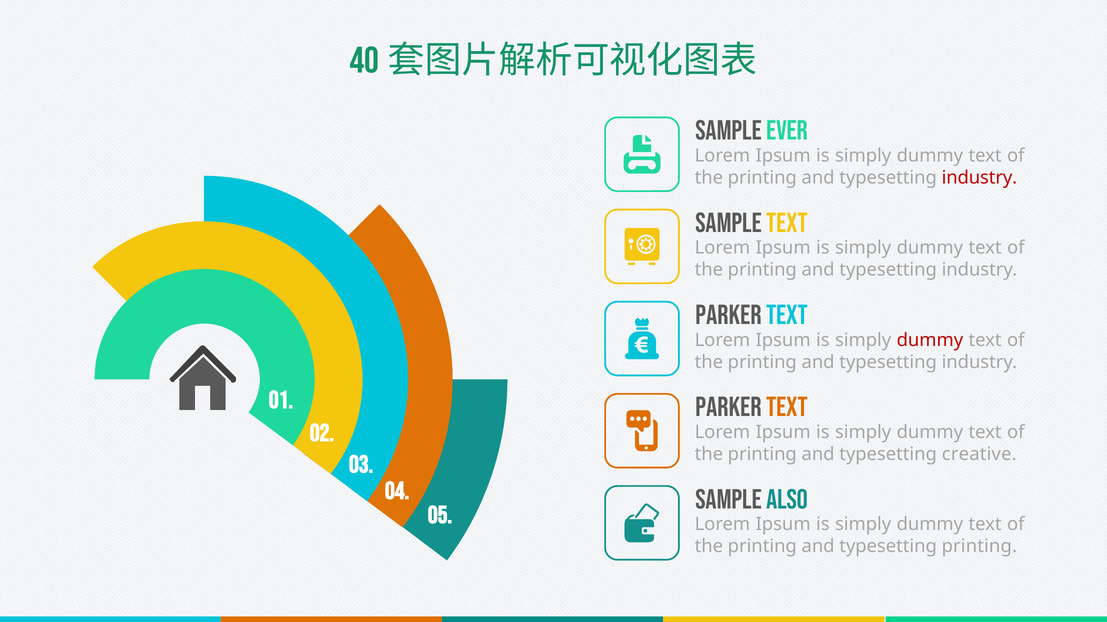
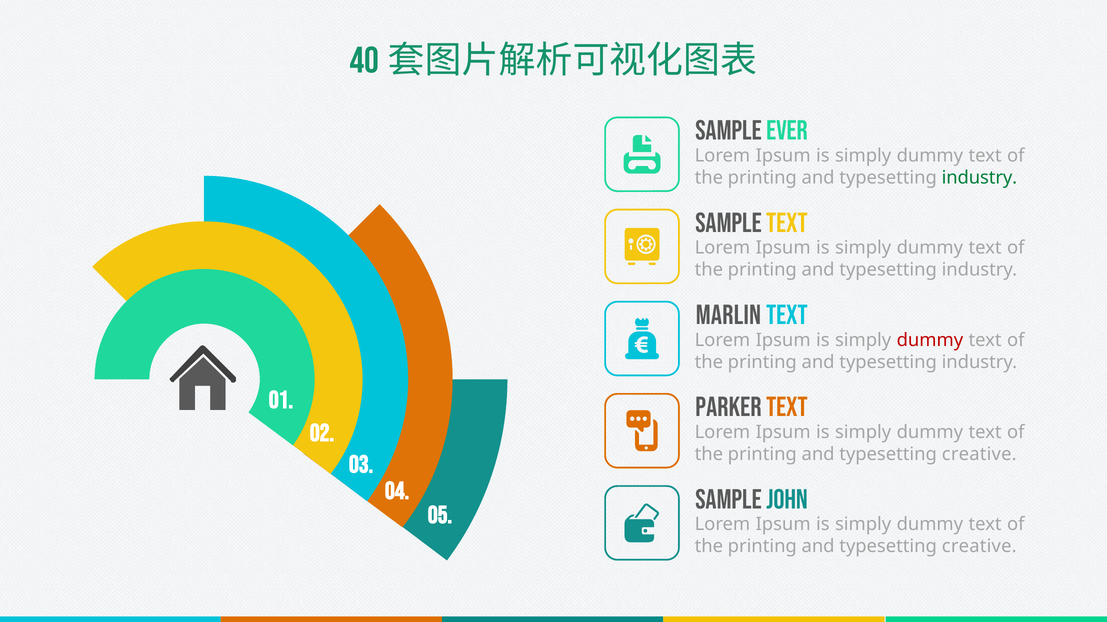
industry at (979, 178) colour: red -> green
PARKER at (728, 316): PARKER -> MARLIN
ALSO: ALSO -> JOHN
printing at (979, 547): printing -> creative
